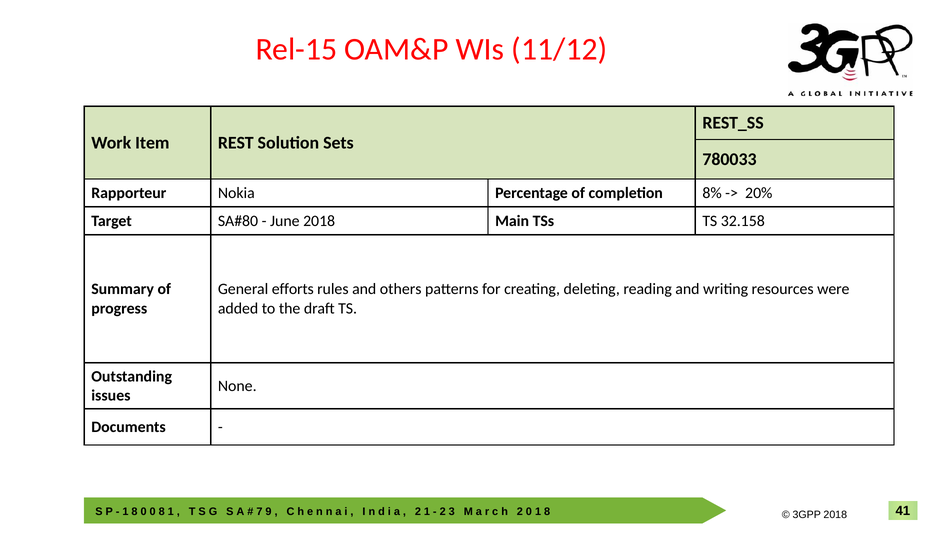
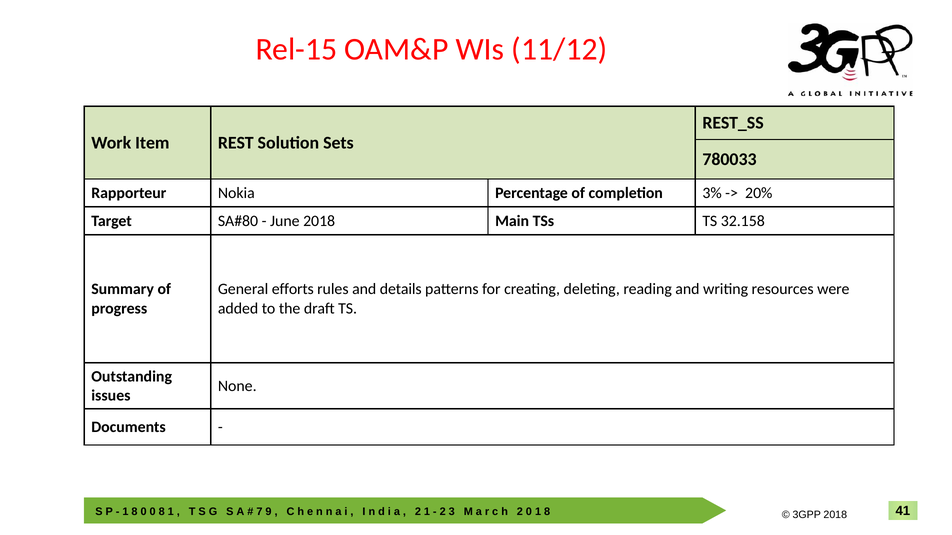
8%: 8% -> 3%
others: others -> details
